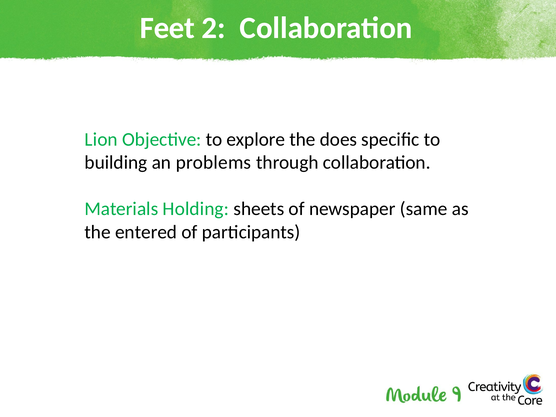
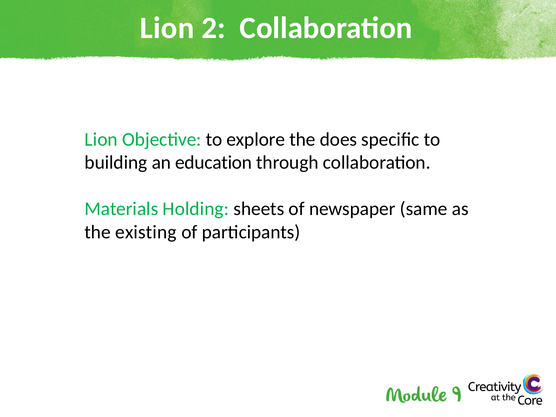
Feet at (167, 28): Feet -> Lion
problems: problems -> education
entered: entered -> existing
